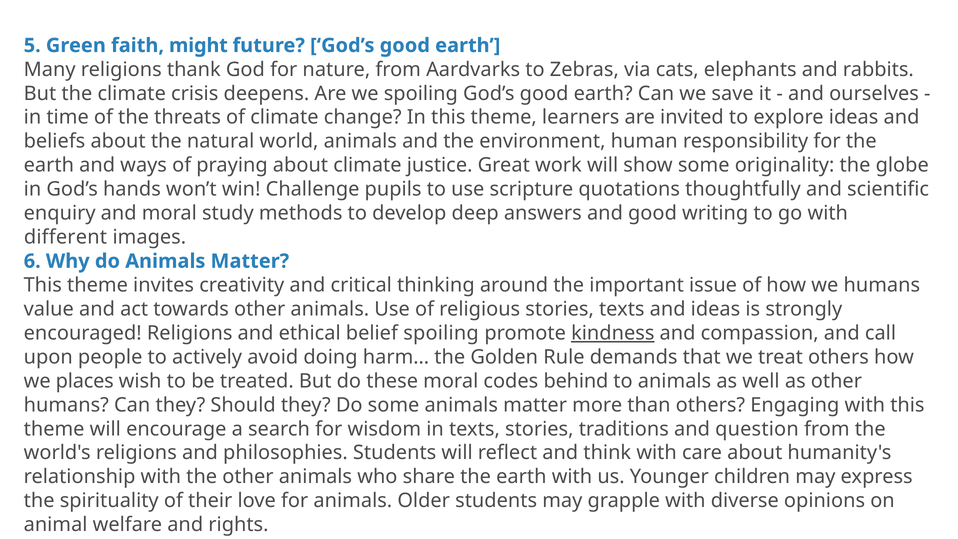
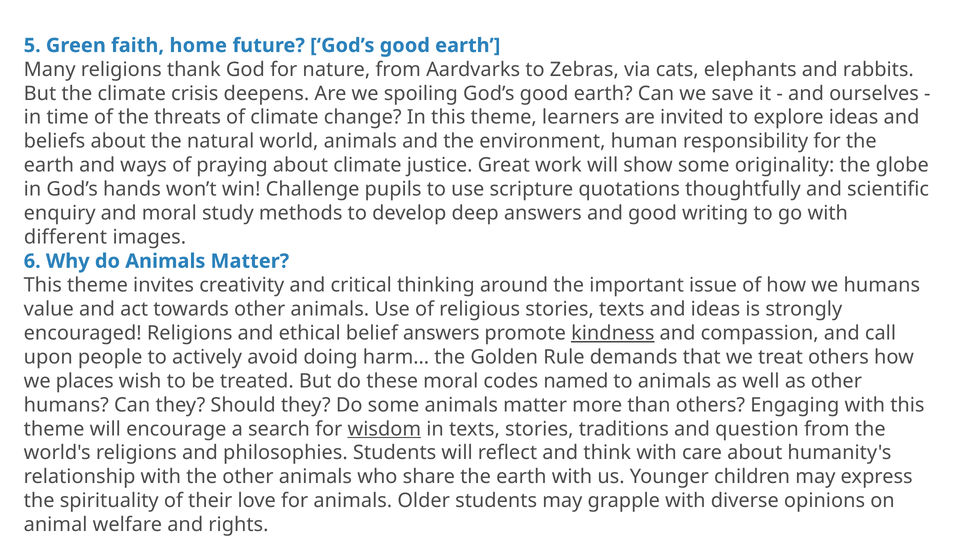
might: might -> home
belief spoiling: spoiling -> answers
behind: behind -> named
wisdom underline: none -> present
